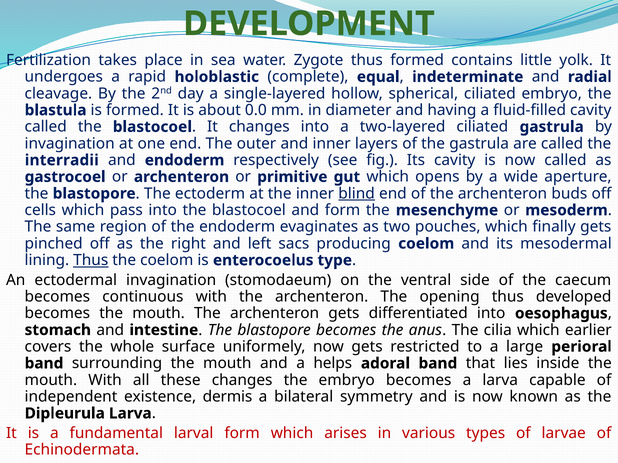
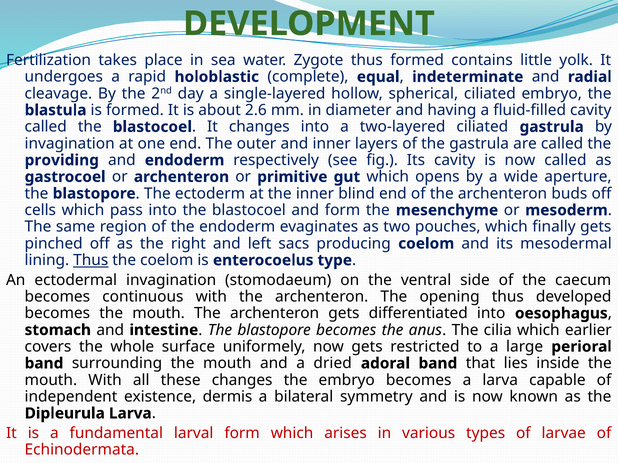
0.0: 0.0 -> 2.6
interradii: interradii -> providing
blind underline: present -> none
helps: helps -> dried
